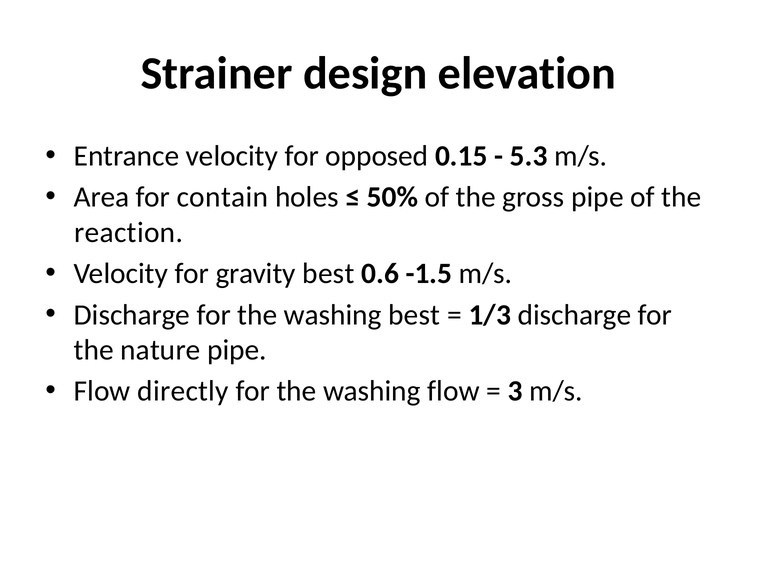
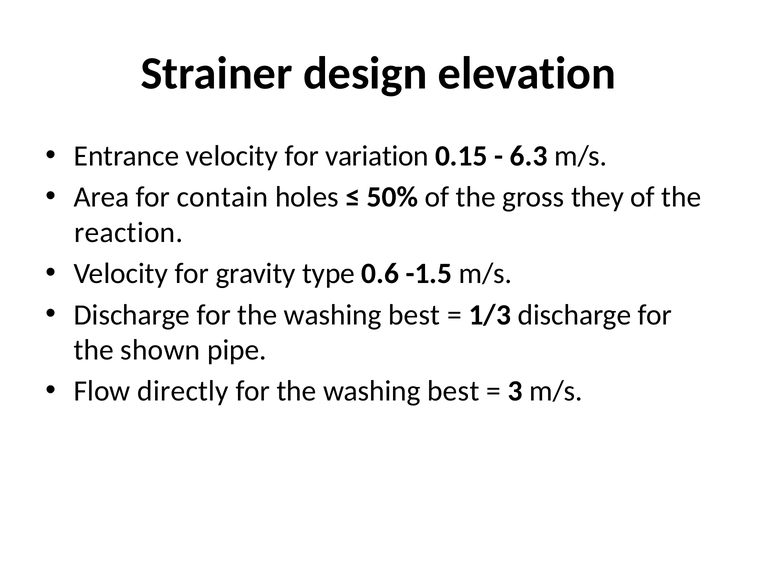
opposed: opposed -> variation
5.3: 5.3 -> 6.3
gross pipe: pipe -> they
gravity best: best -> type
nature: nature -> shown
flow at (453, 391): flow -> best
